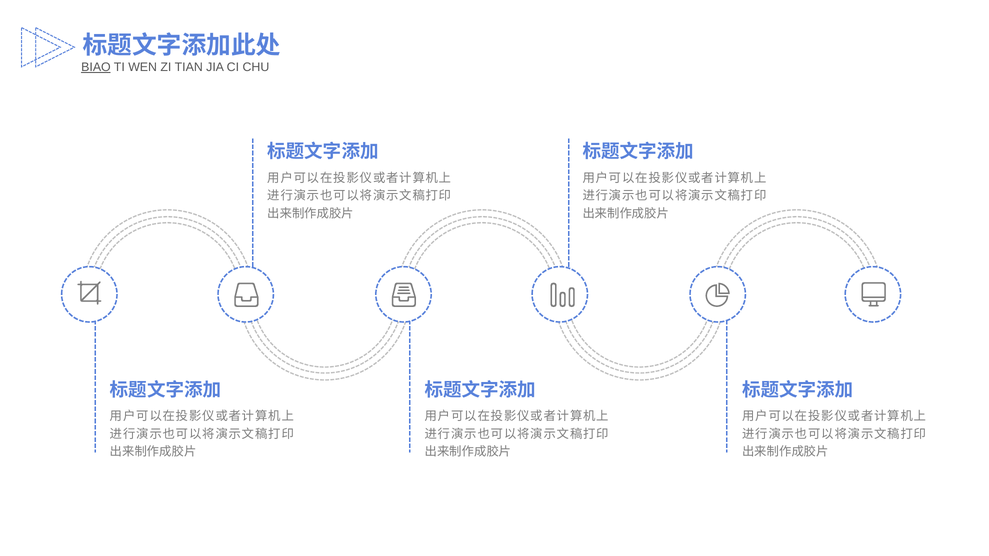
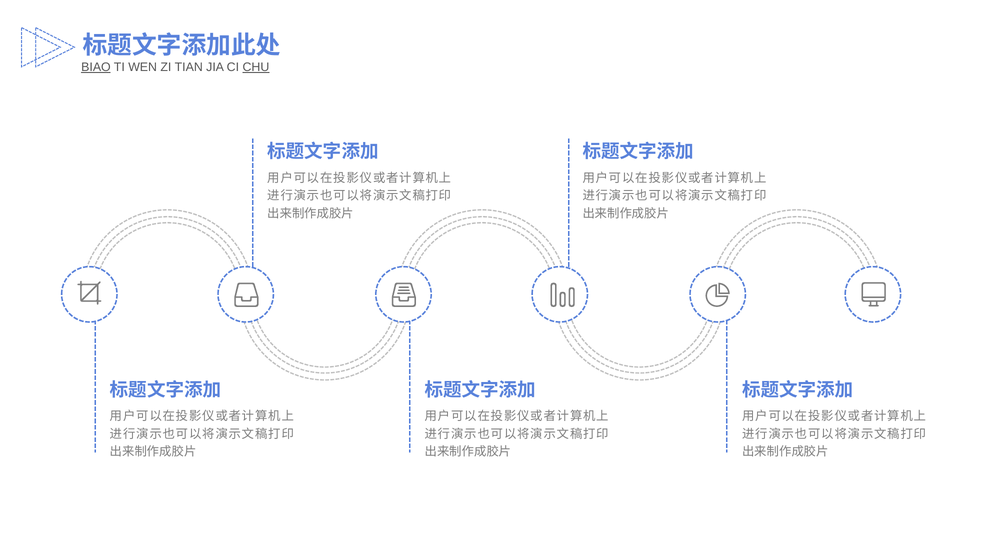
CHU underline: none -> present
